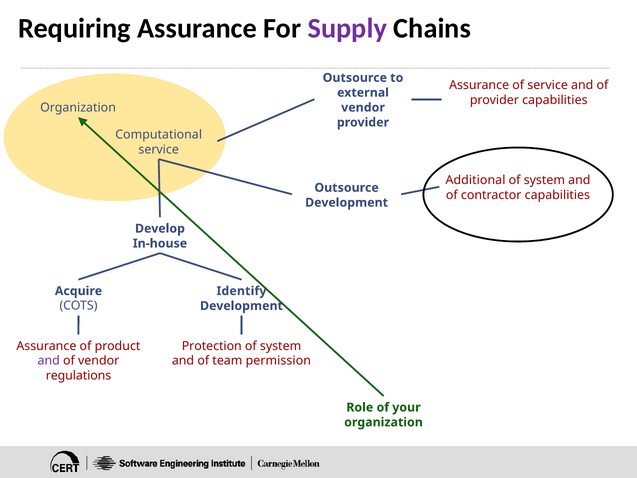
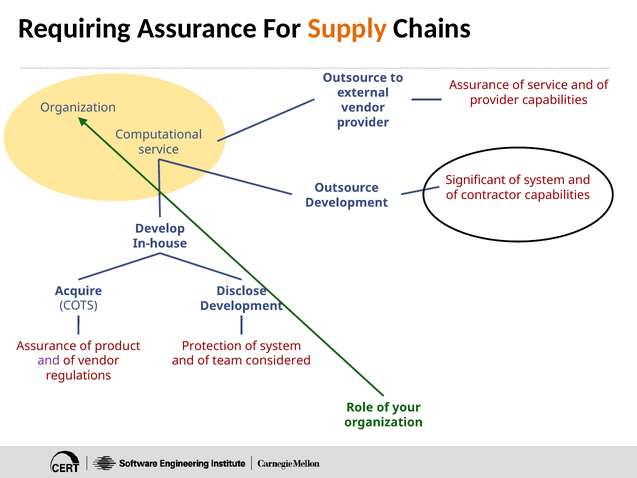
Supply colour: purple -> orange
Additional: Additional -> Significant
Identify: Identify -> Disclose
permission: permission -> considered
